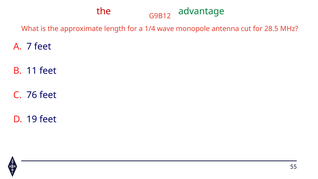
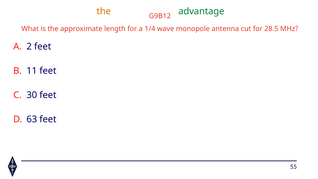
the at (104, 11) colour: red -> orange
7: 7 -> 2
76: 76 -> 30
19: 19 -> 63
